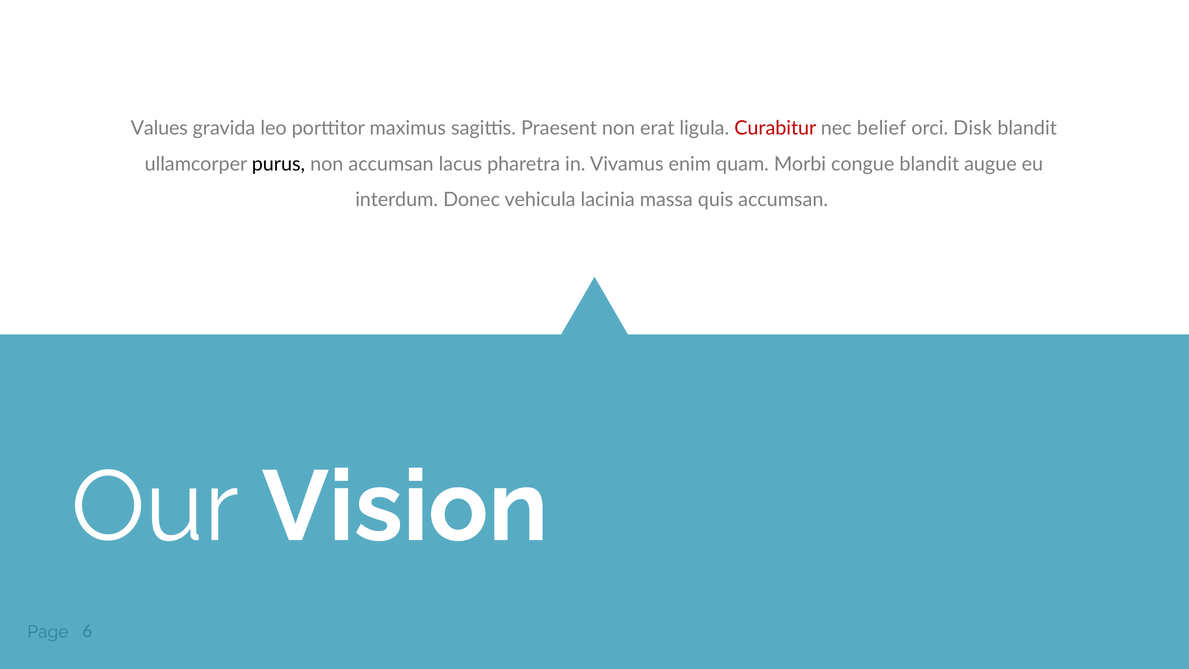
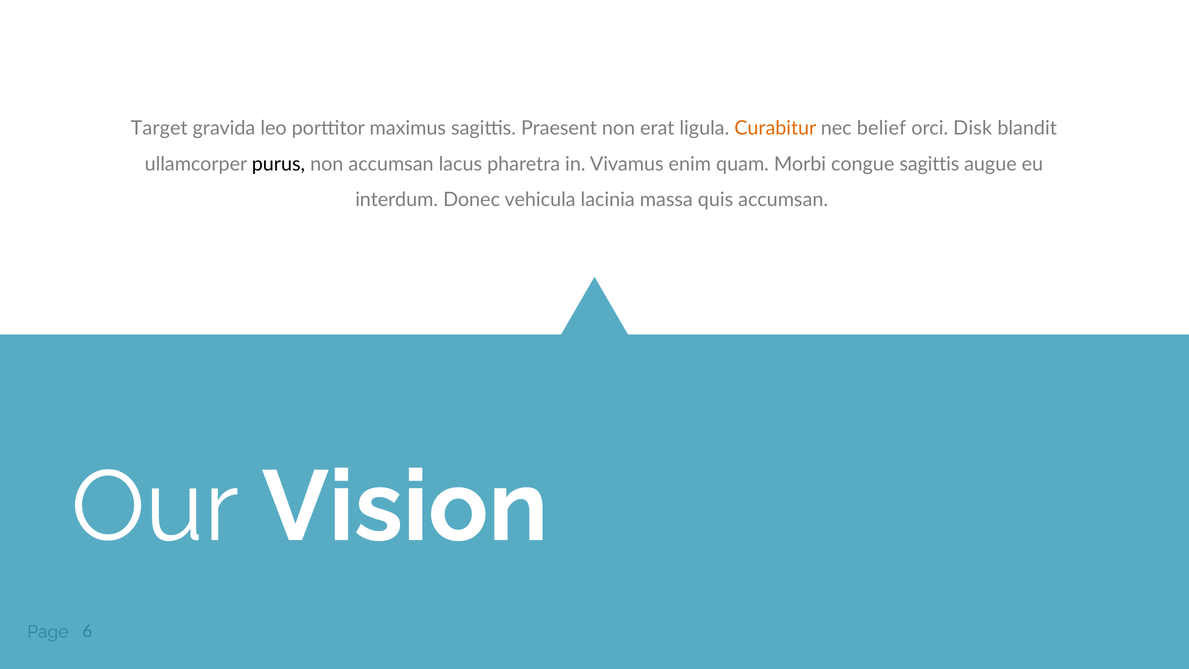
Values: Values -> Target
Curabitur colour: red -> orange
congue blandit: blandit -> sagittis
